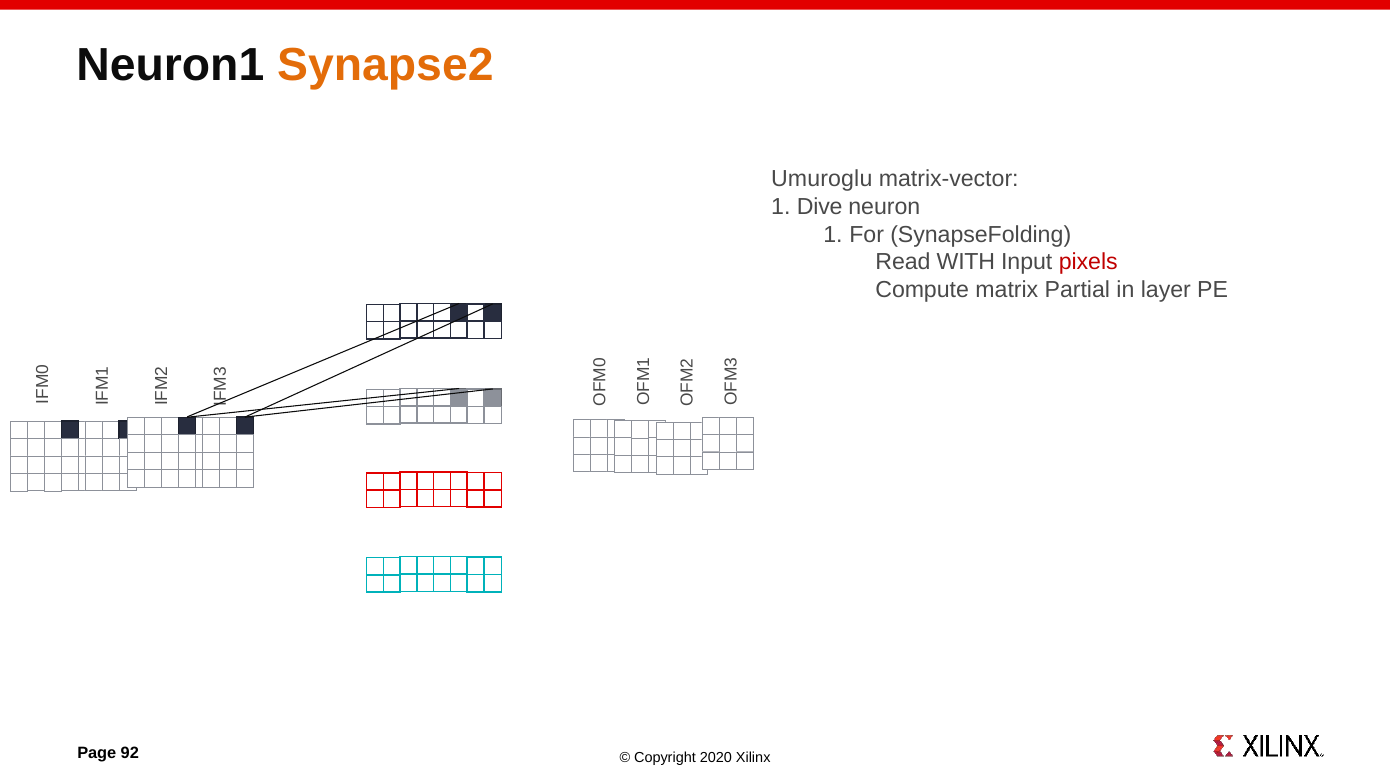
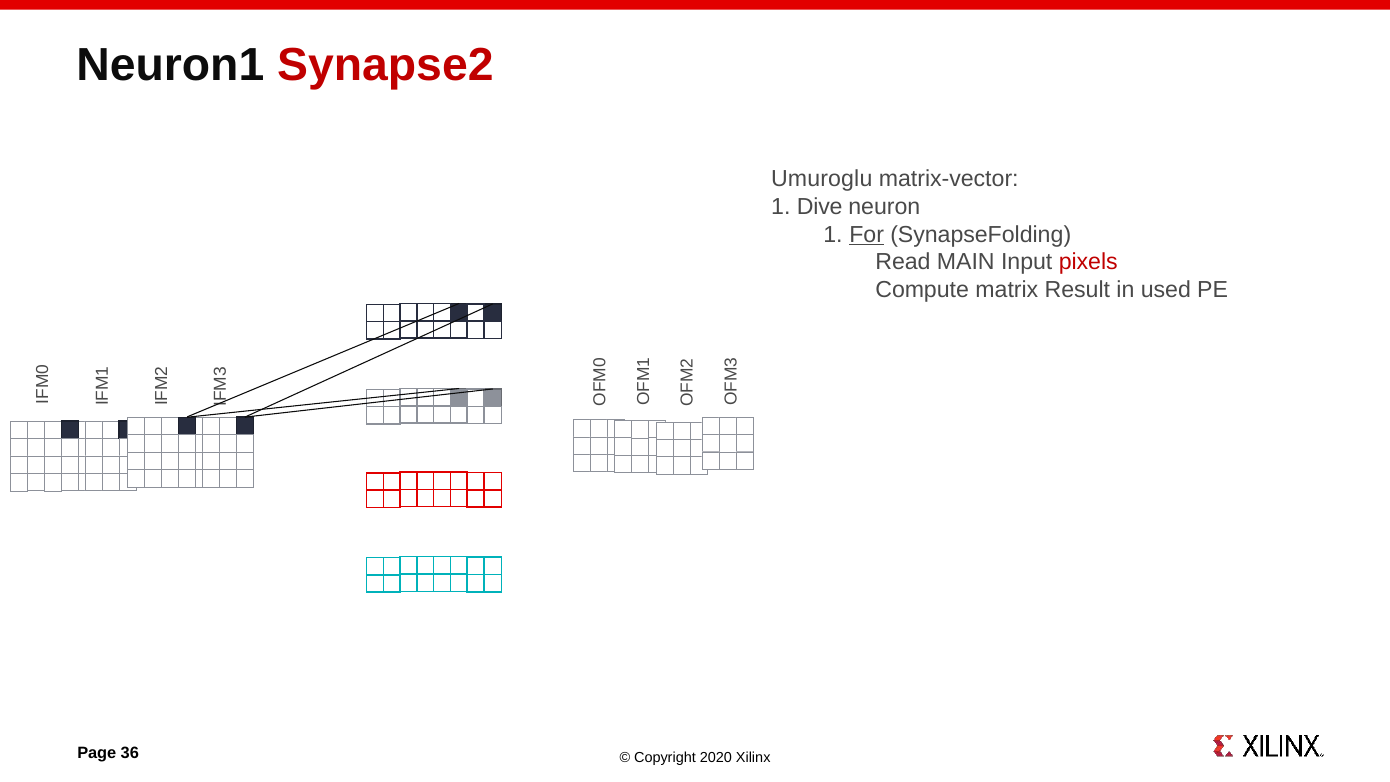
Synapse2 colour: orange -> red
For underline: none -> present
WITH: WITH -> MAIN
Partial: Partial -> Result
layer: layer -> used
92: 92 -> 36
